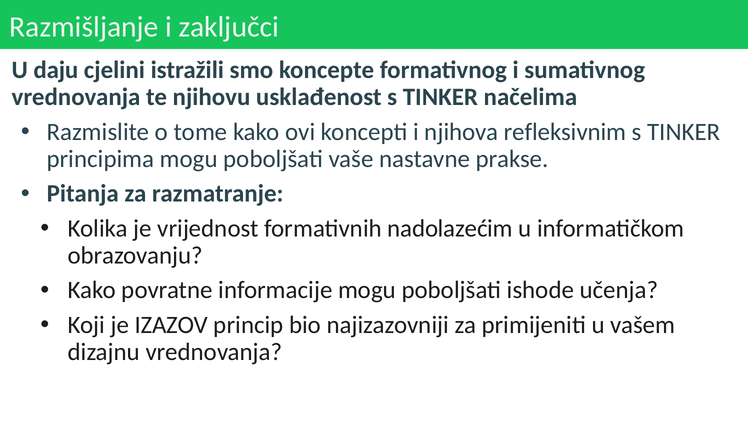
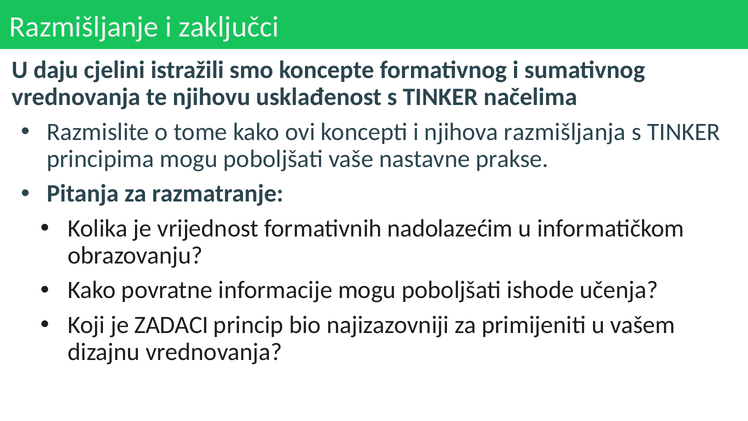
refleksivnim: refleksivnim -> razmišljanja
IZAZOV: IZAZOV -> ZADACI
